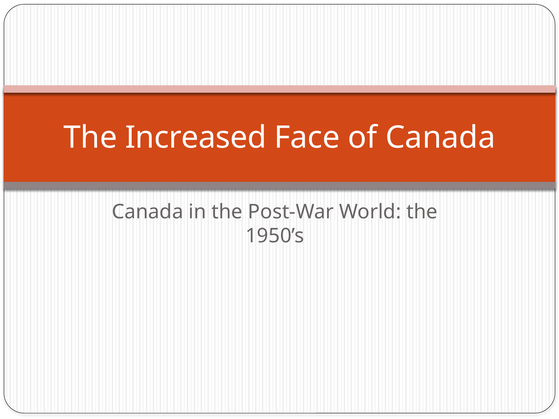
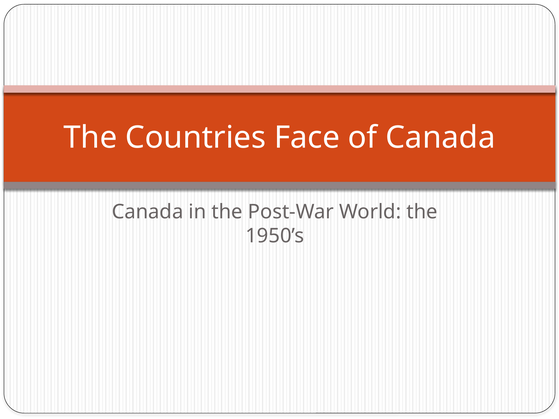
Increased: Increased -> Countries
